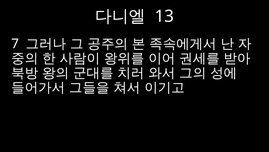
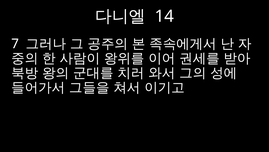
13: 13 -> 14
